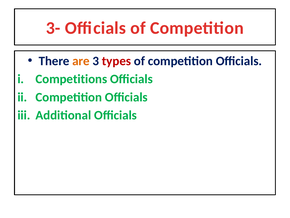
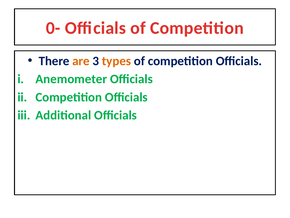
3-: 3- -> 0-
types colour: red -> orange
Competitions: Competitions -> Anemometer
